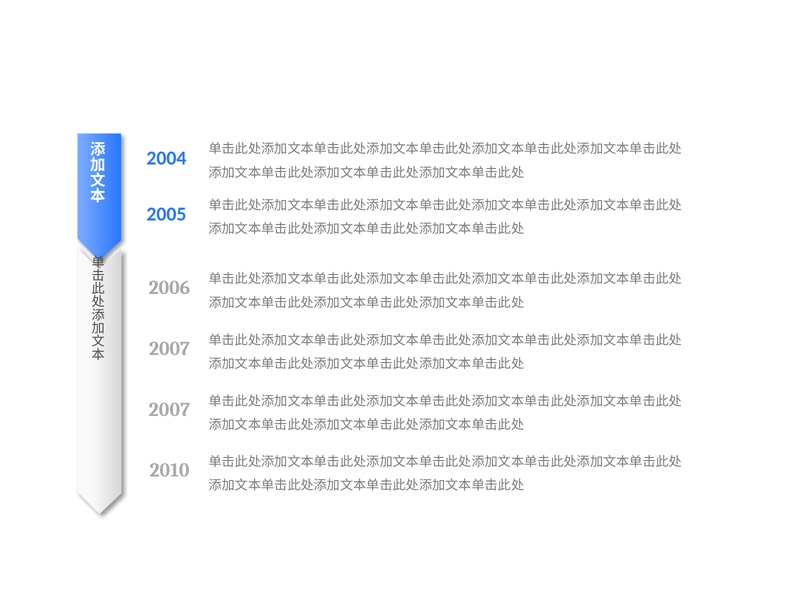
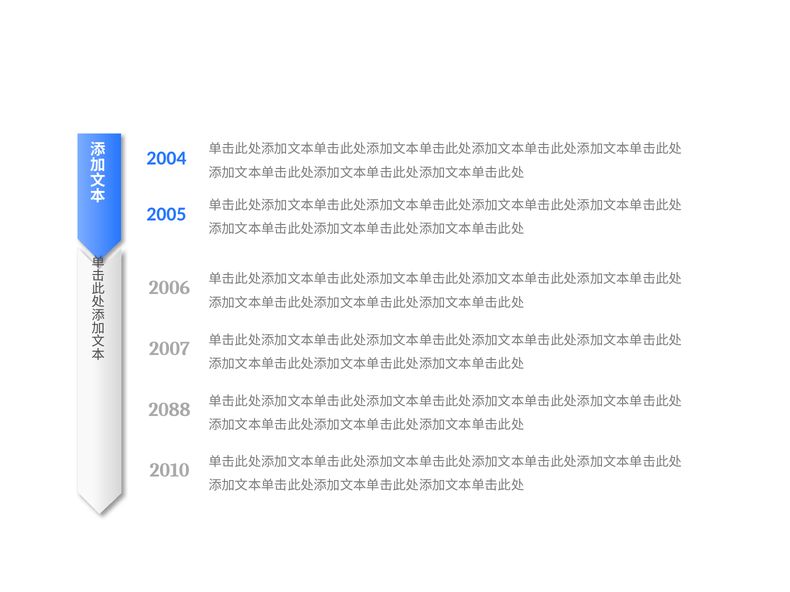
2007 at (169, 410): 2007 -> 2088
